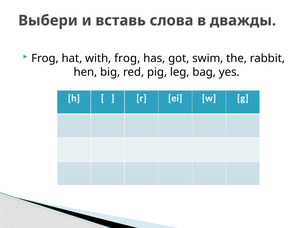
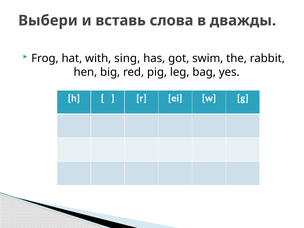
with frog: frog -> sing
